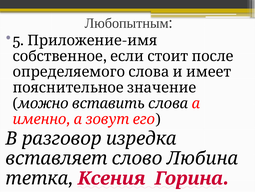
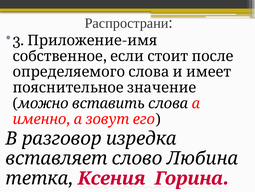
Любопытным: Любопытным -> Распространи
5: 5 -> 3
